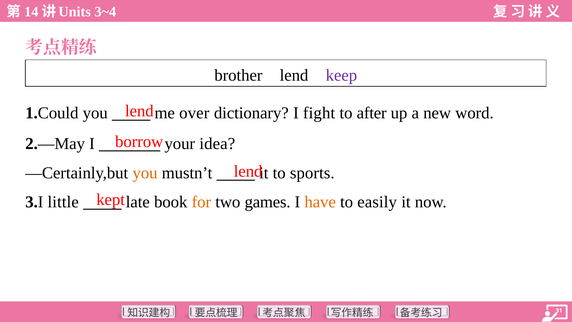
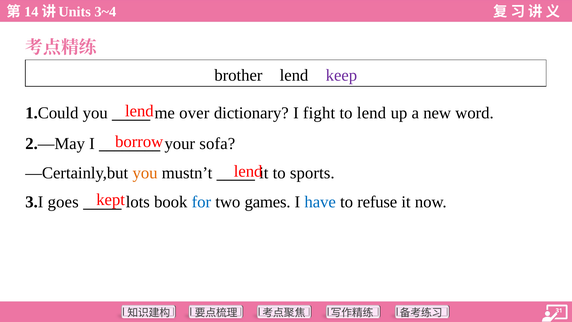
to after: after -> lend
idea: idea -> sofa
little: little -> goes
late: late -> lots
for colour: orange -> blue
have colour: orange -> blue
easily: easily -> refuse
